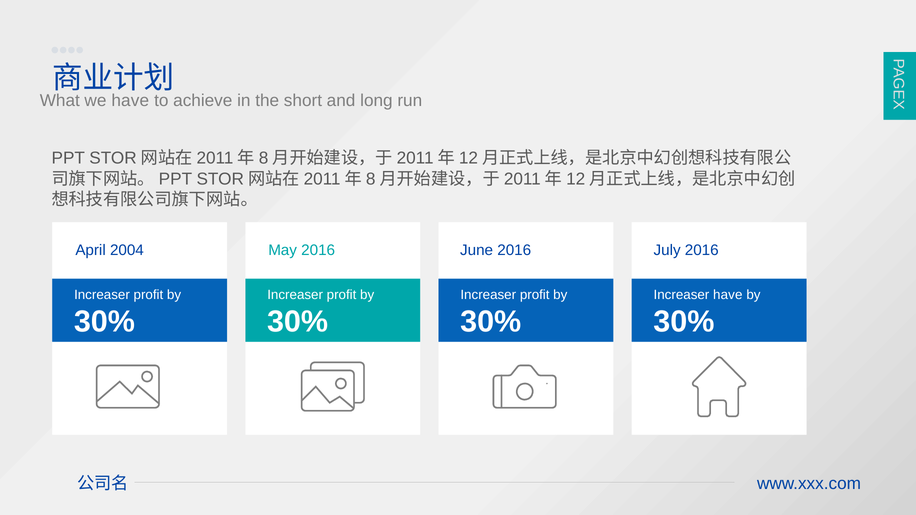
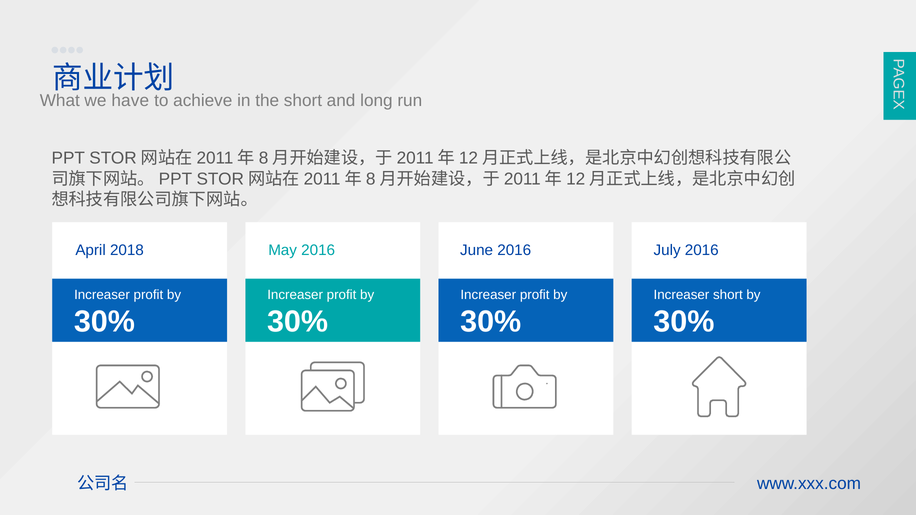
2004: 2004 -> 2018
Increaser have: have -> short
